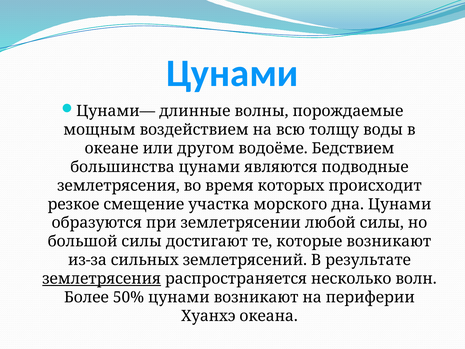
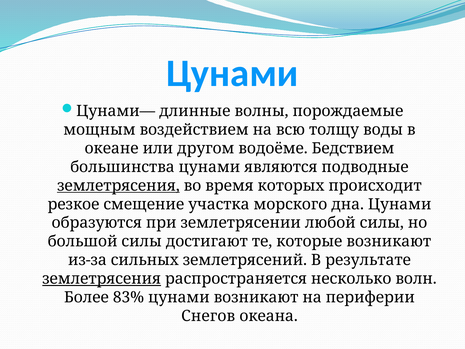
землетрясения at (118, 185) underline: none -> present
50%: 50% -> 83%
Хуанхэ: Хуанхэ -> Снегов
